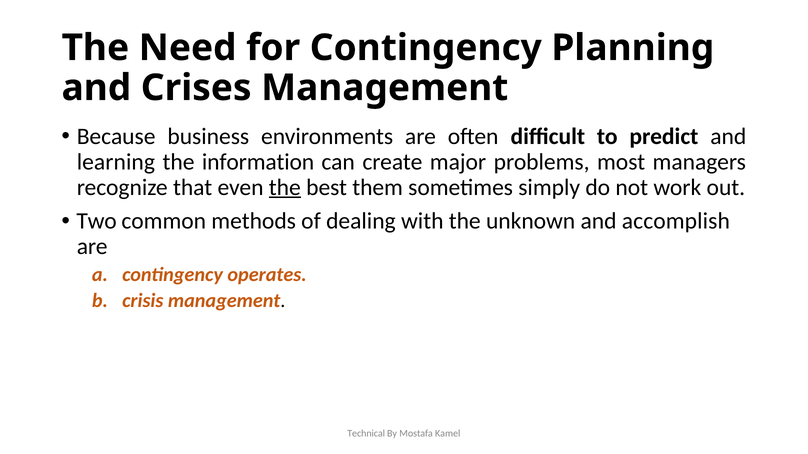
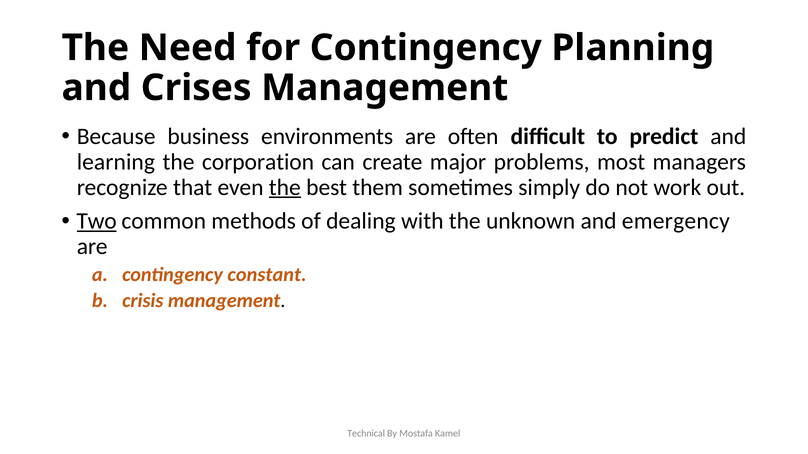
information: information -> corporation
Two underline: none -> present
accomplish: accomplish -> emergency
operates: operates -> constant
